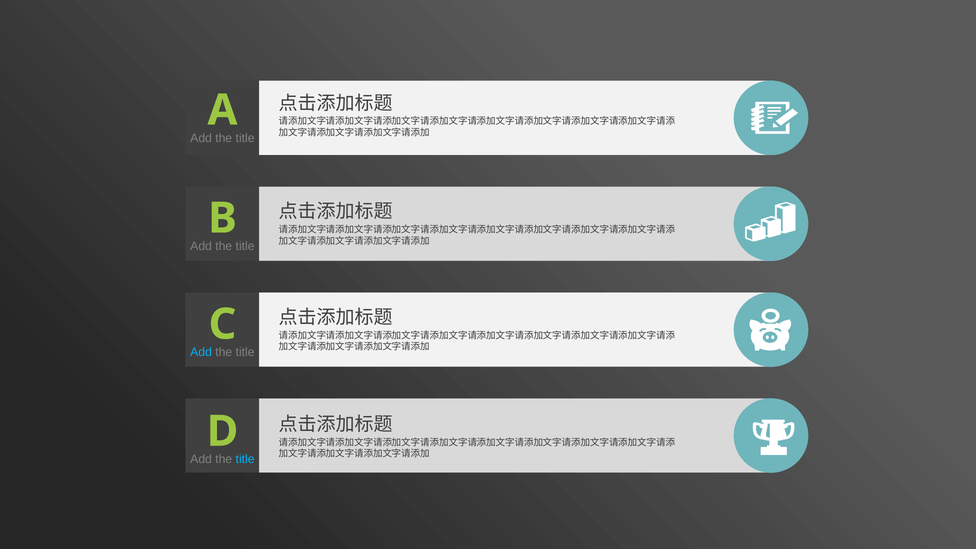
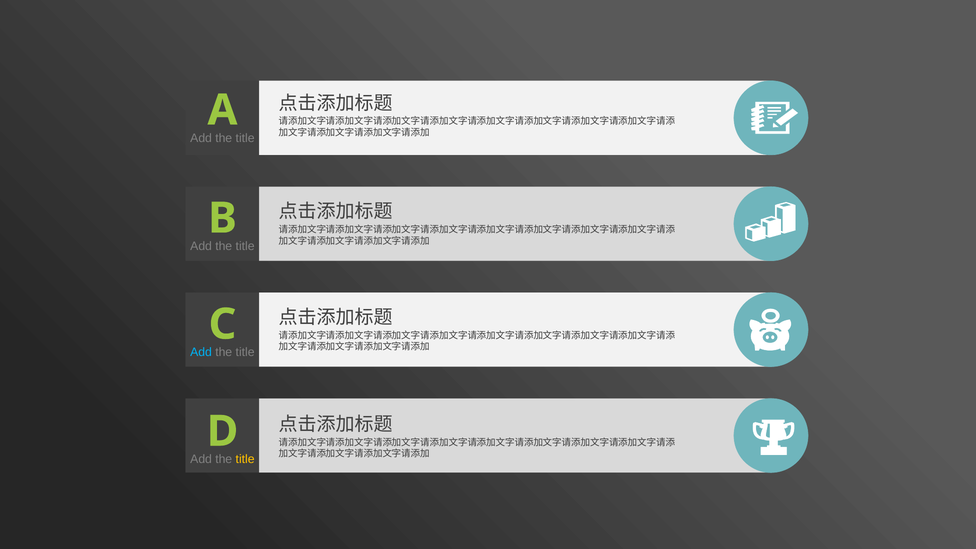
title at (245, 459) colour: light blue -> yellow
